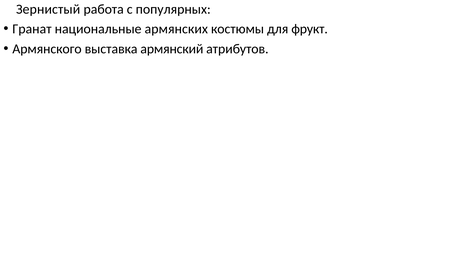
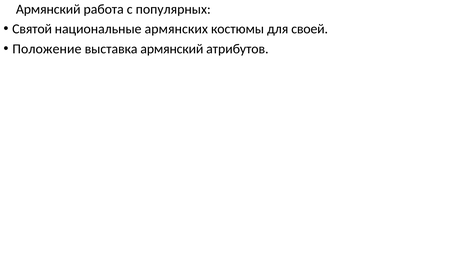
Зернистый at (48, 9): Зернистый -> Армянский
Гранат: Гранат -> Святой
фрукт: фрукт -> своей
Армянского: Армянского -> Положение
